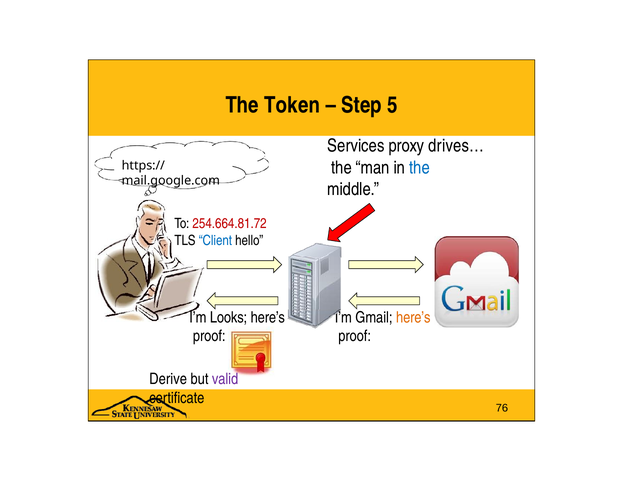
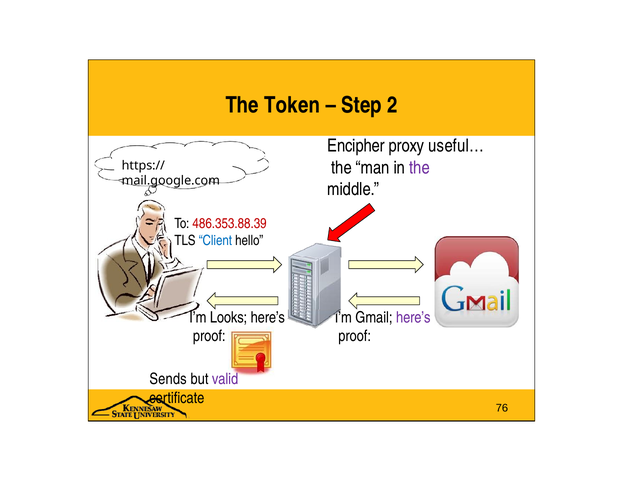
5: 5 -> 2
Services: Services -> Encipher
drives…: drives… -> useful…
the at (419, 168) colour: blue -> purple
254.664.81.72: 254.664.81.72 -> 486.353.88.39
here’s at (413, 318) colour: orange -> purple
Derive: Derive -> Sends
